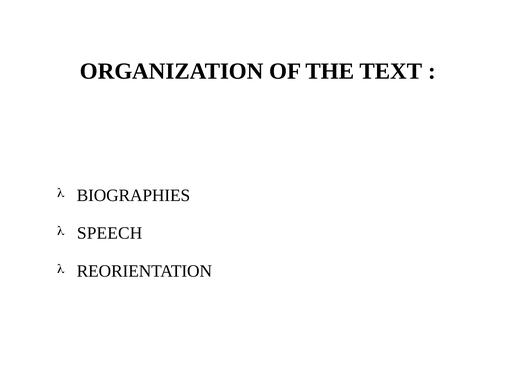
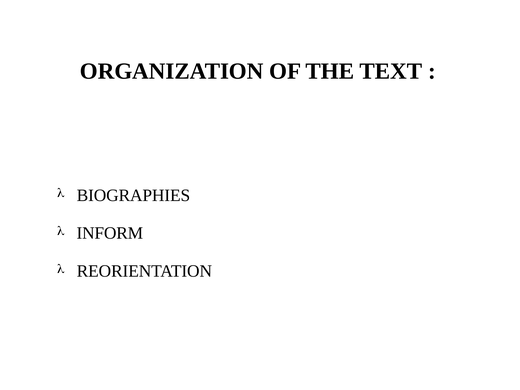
SPEECH: SPEECH -> INFORM
